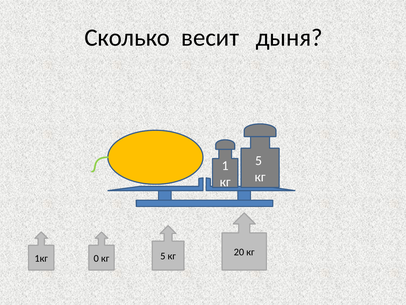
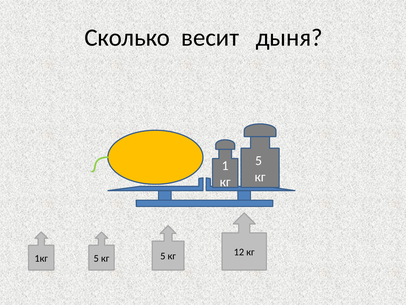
1кг 0: 0 -> 5
20: 20 -> 12
